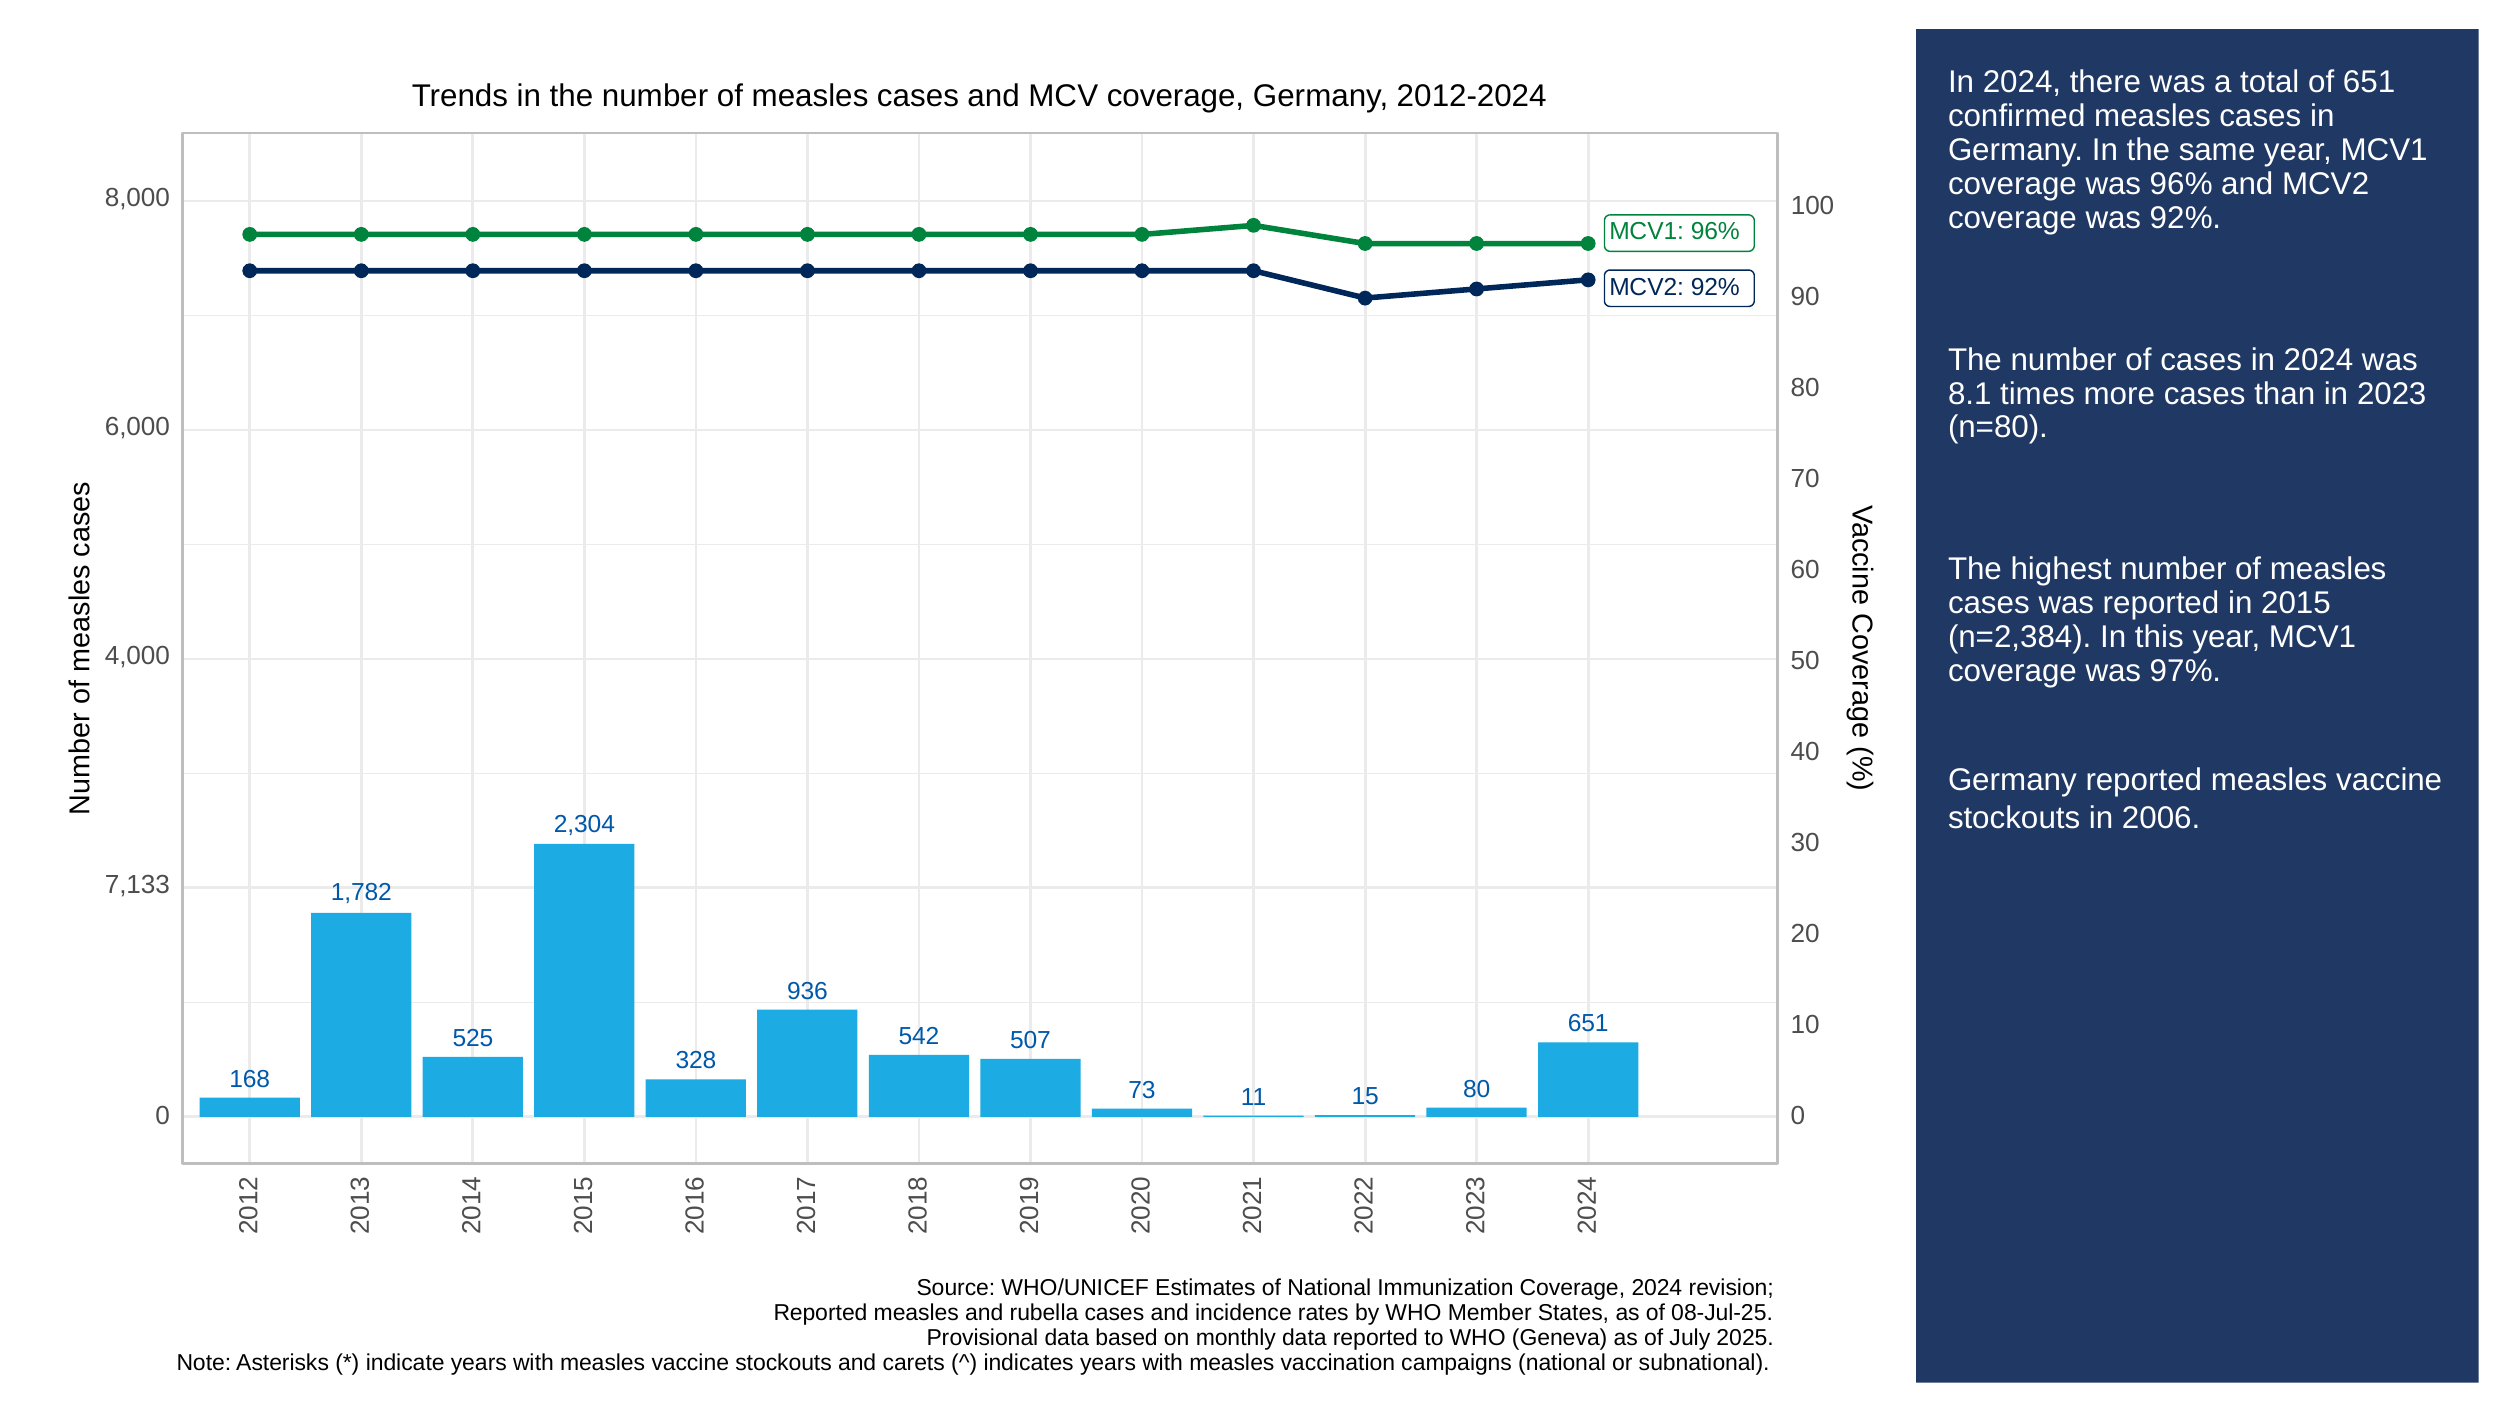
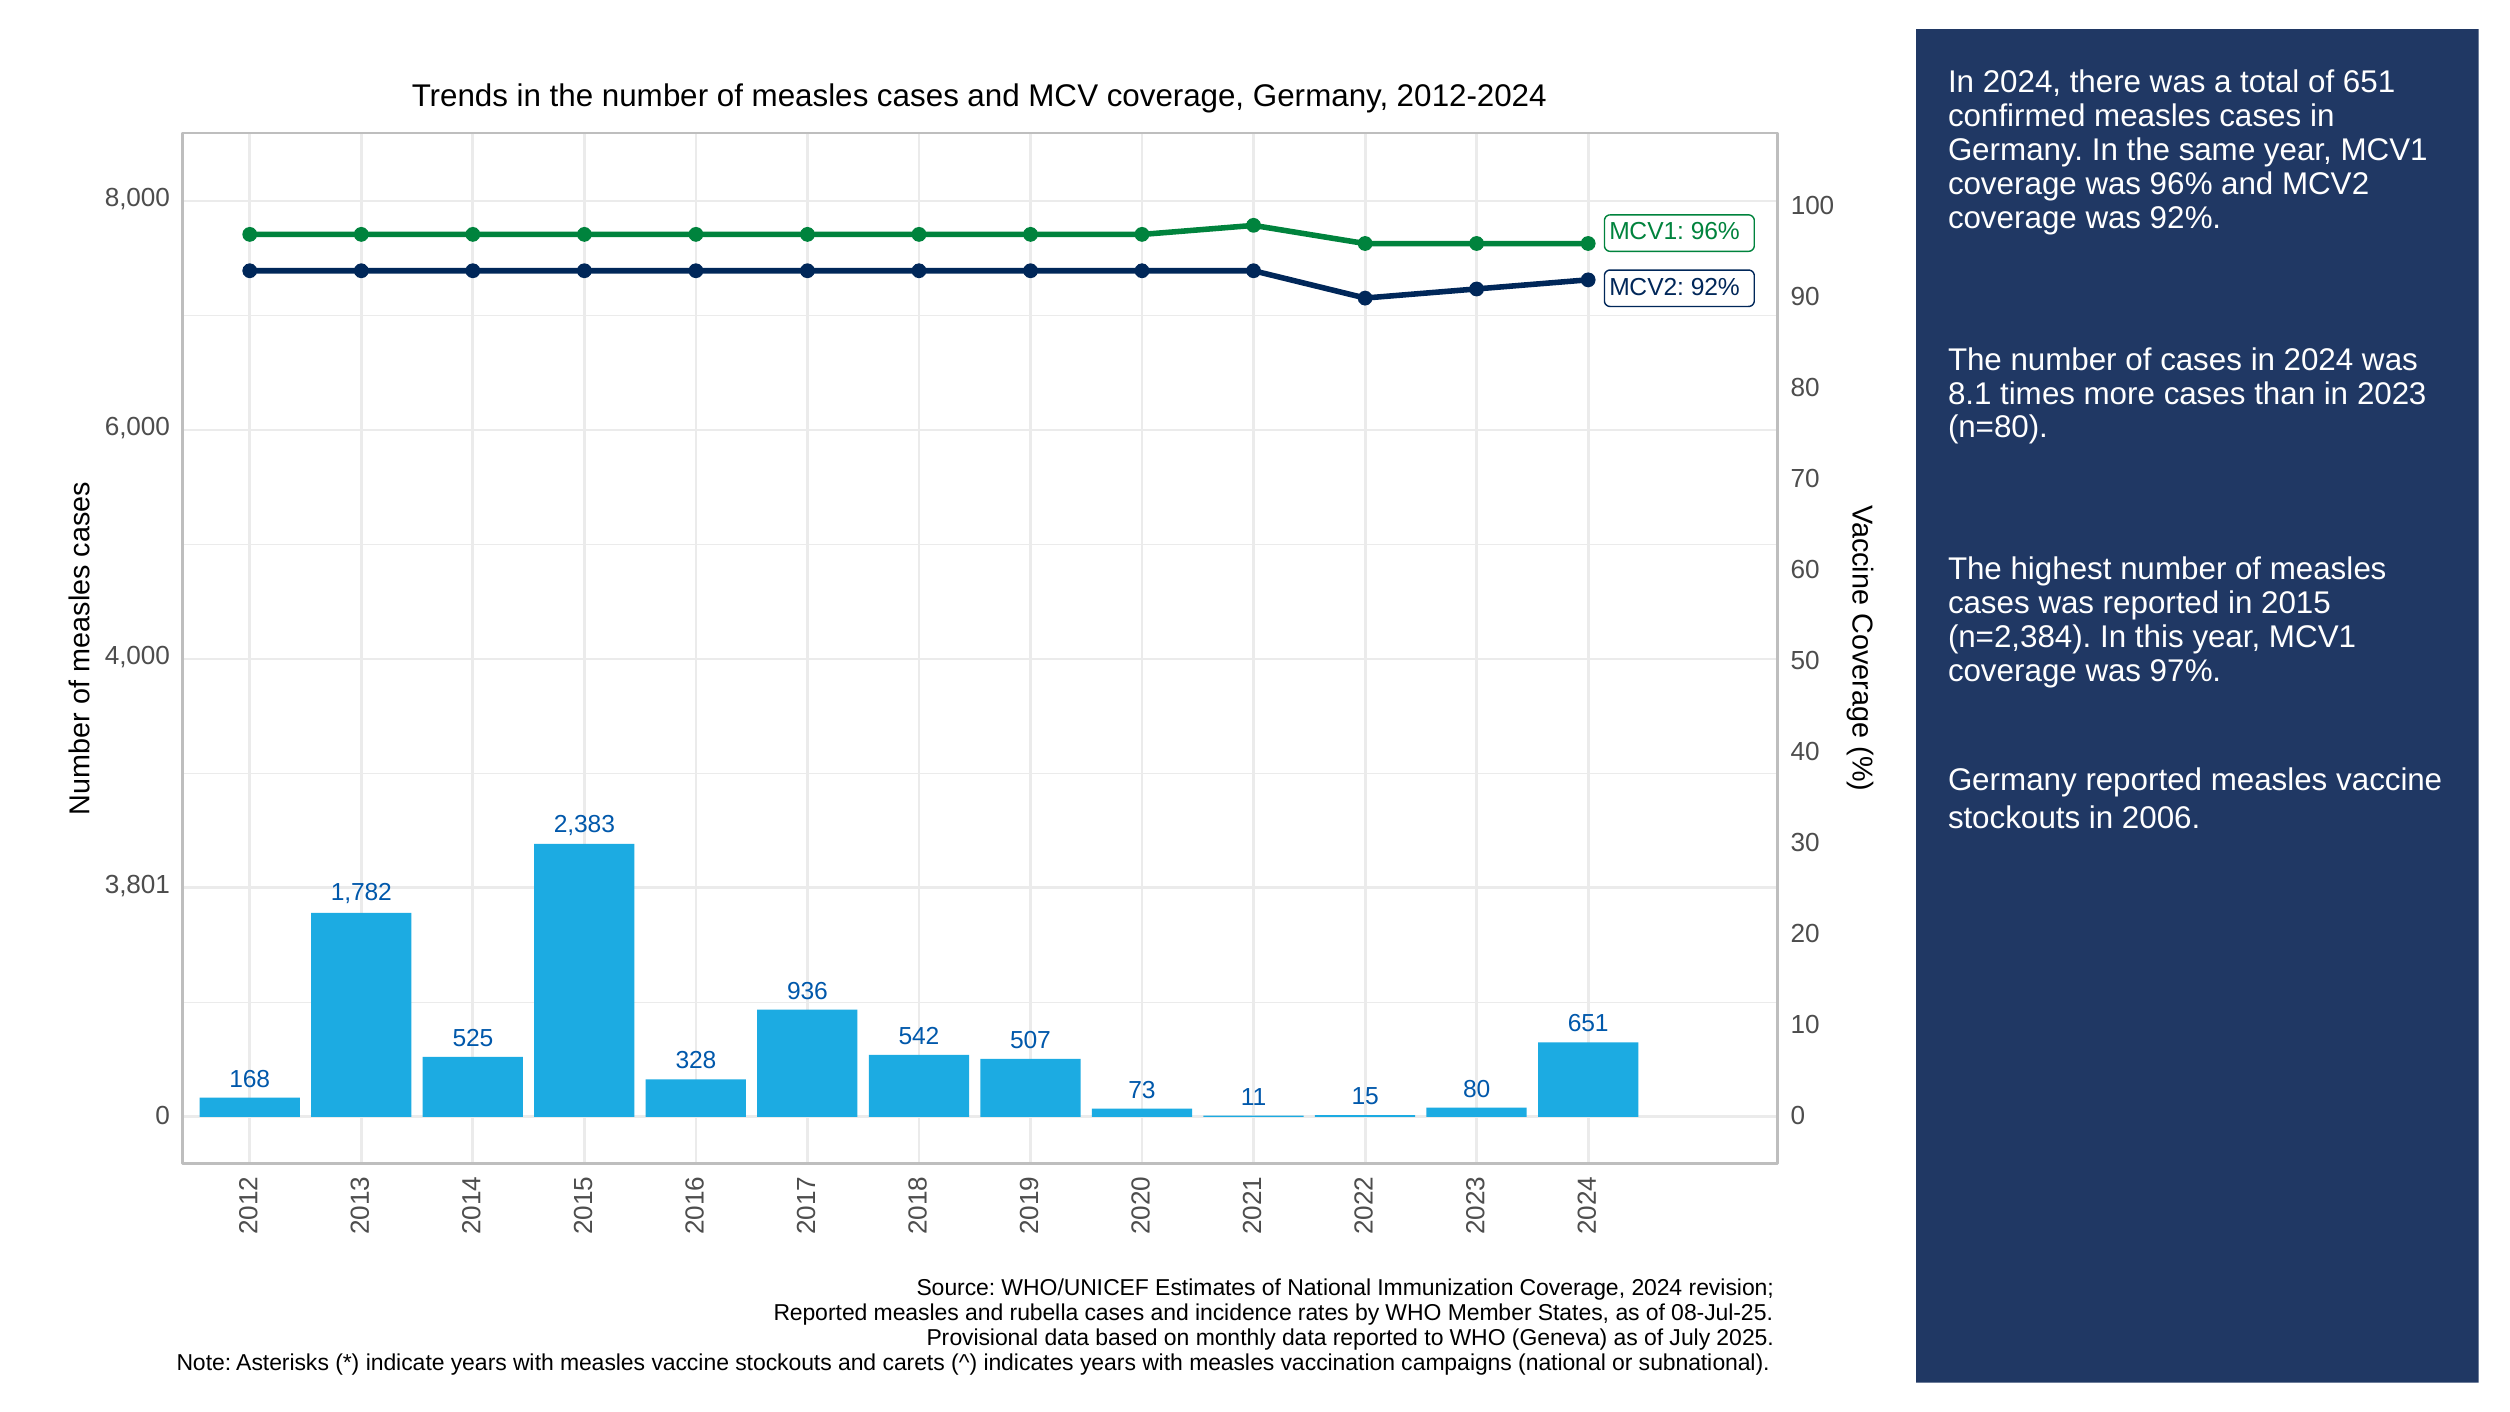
2,304: 2,304 -> 2,383
7,133: 7,133 -> 3,801
